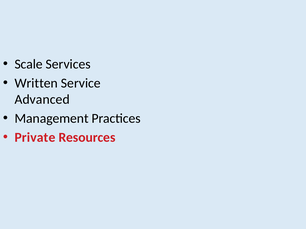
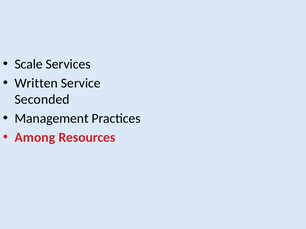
Advanced: Advanced -> Seconded
Private: Private -> Among
